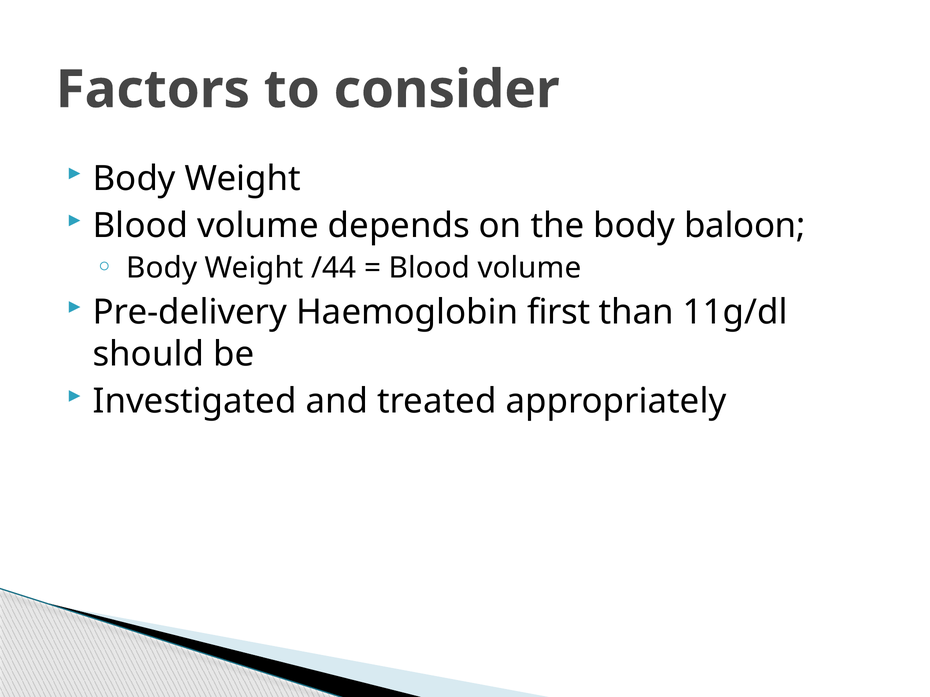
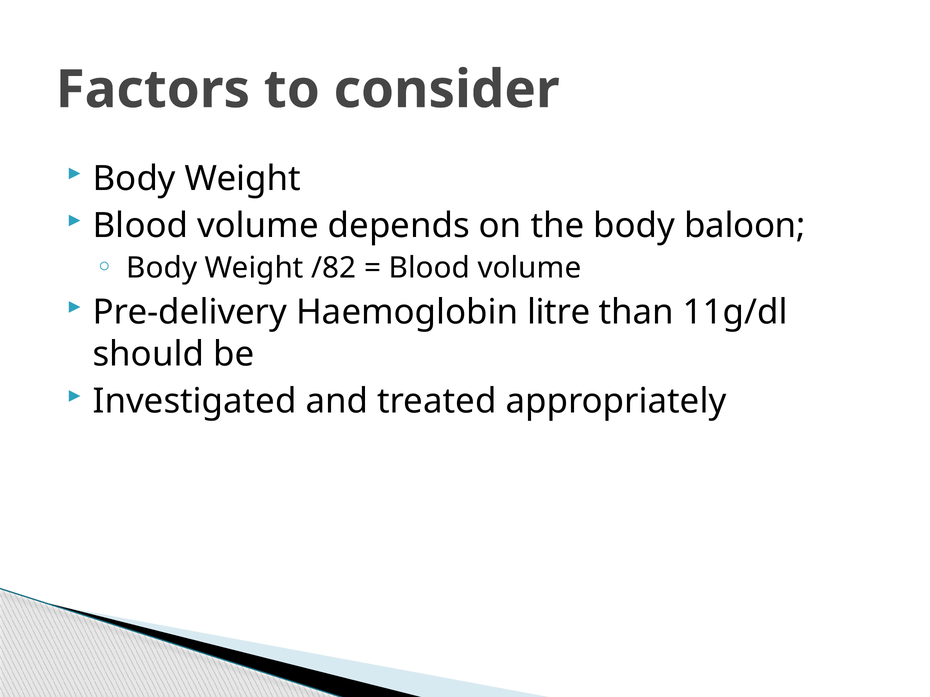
/44: /44 -> /82
first: first -> litre
